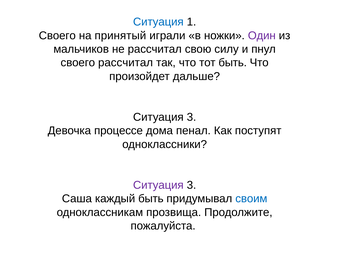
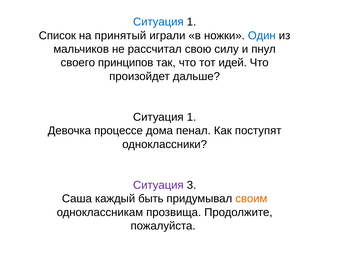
Своего at (57, 36): Своего -> Список
Один colour: purple -> blue
своего рассчитал: рассчитал -> принципов
тот быть: быть -> идей
3 at (191, 117): 3 -> 1
своим colour: blue -> orange
